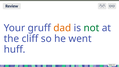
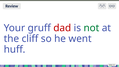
dad colour: orange -> red
